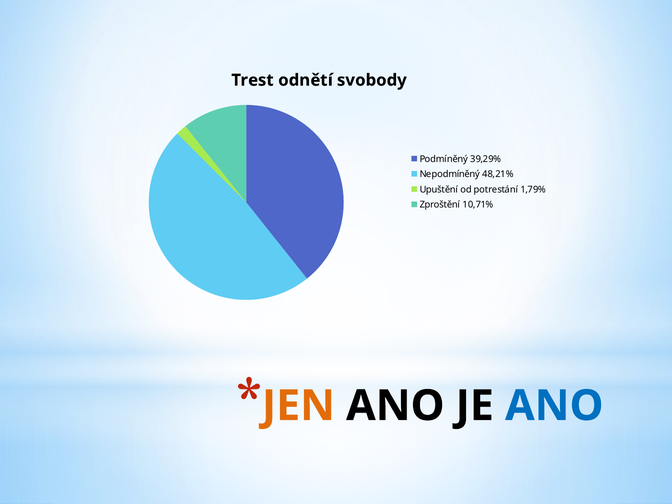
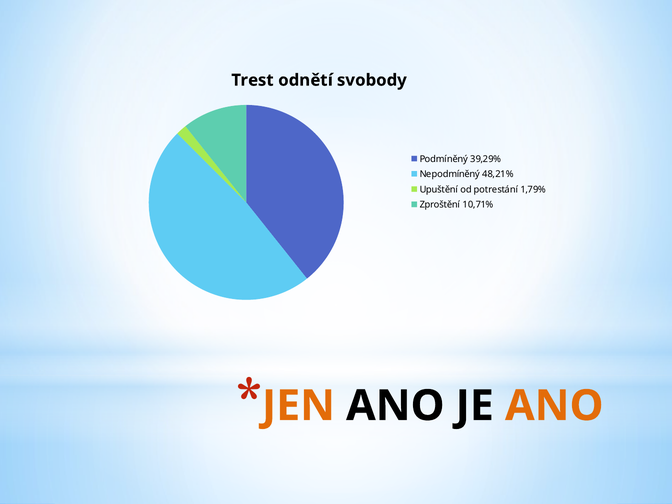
ANO at (554, 406) colour: blue -> orange
